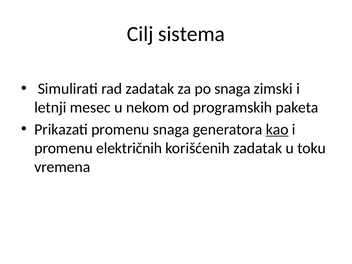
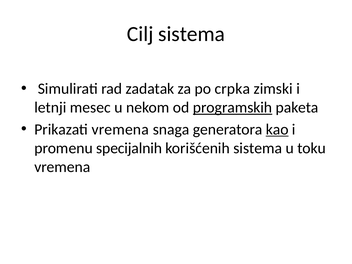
po snaga: snaga -> crpka
programskih underline: none -> present
Prikazati promenu: promenu -> vremena
električnih: električnih -> specijalnih
korišćenih zadatak: zadatak -> sistema
